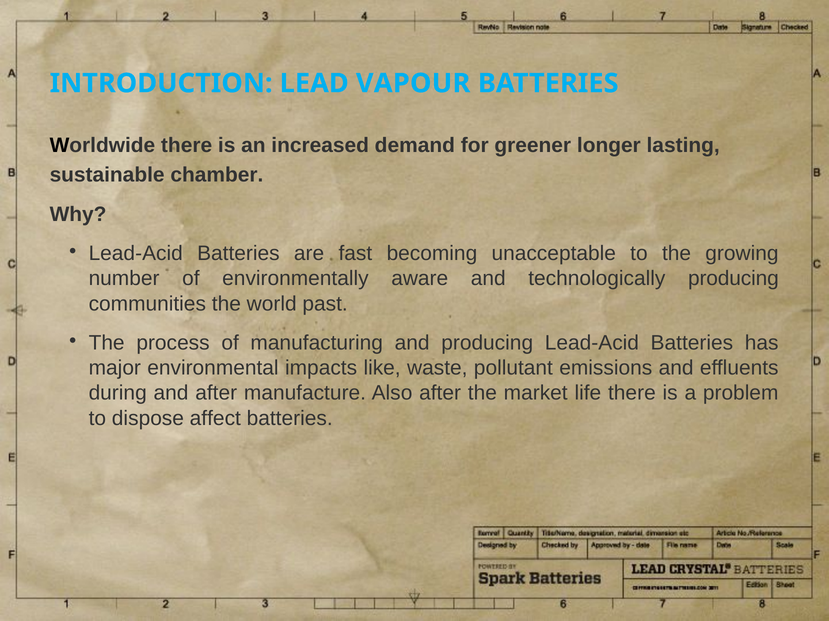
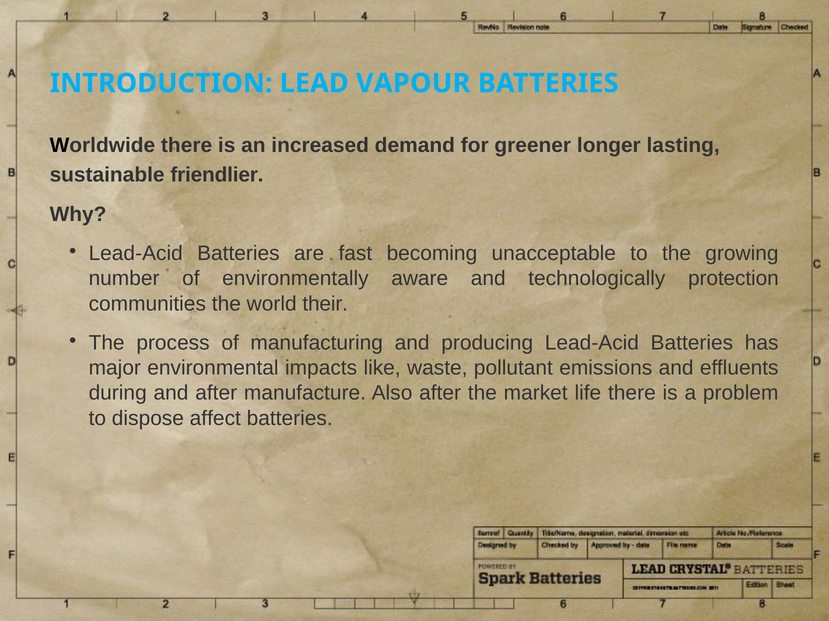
chamber: chamber -> friendlier
technologically producing: producing -> protection
past: past -> their
